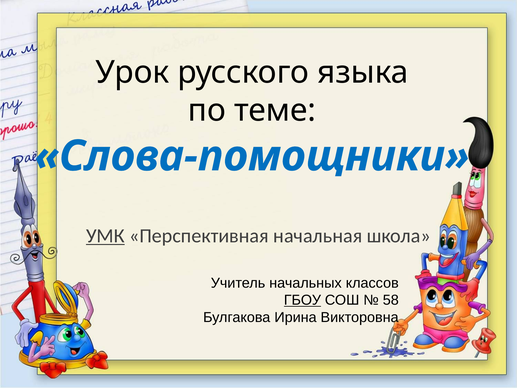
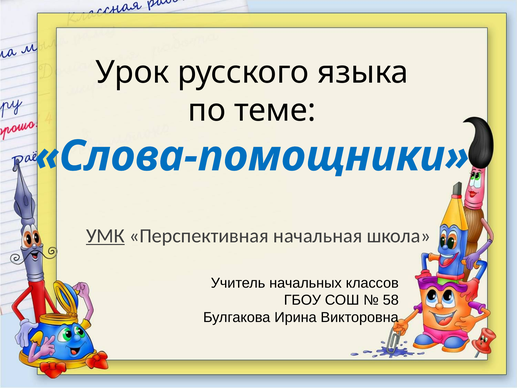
ГБОУ underline: present -> none
